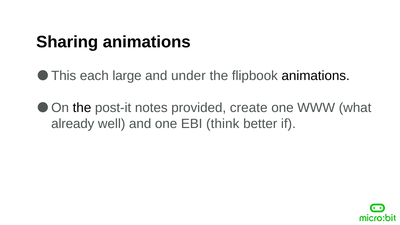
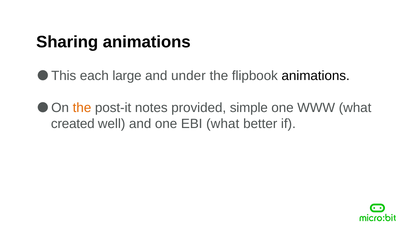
the at (82, 108) colour: black -> orange
create: create -> simple
already: already -> created
EBI think: think -> what
